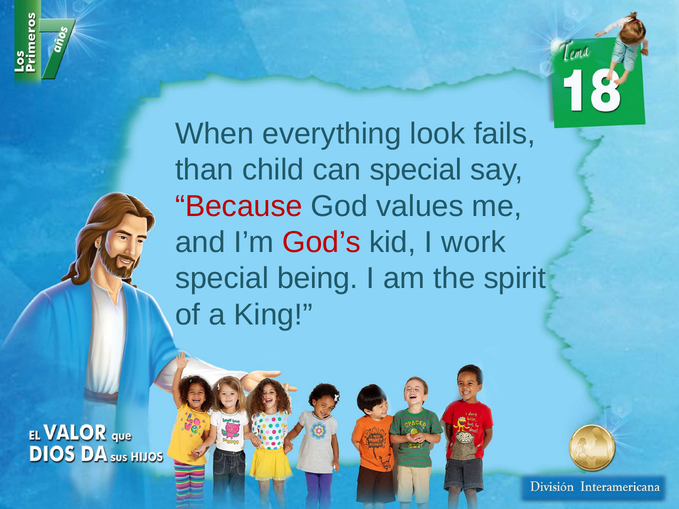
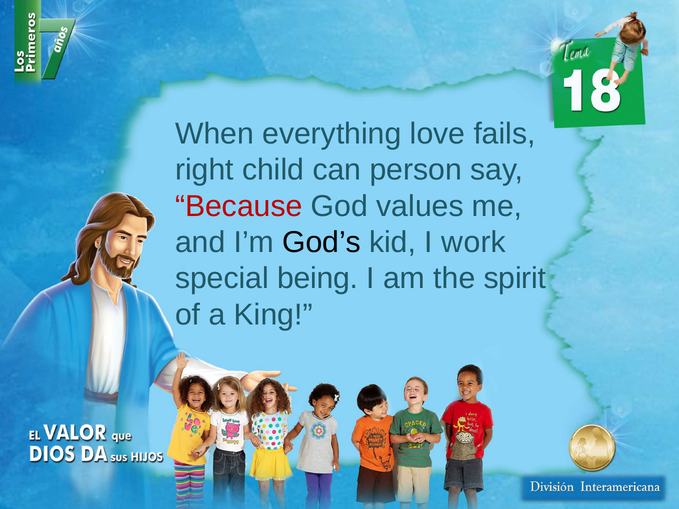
look: look -> love
than: than -> right
can special: special -> person
God’s colour: red -> black
